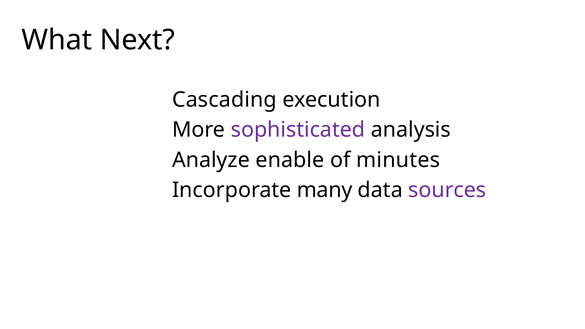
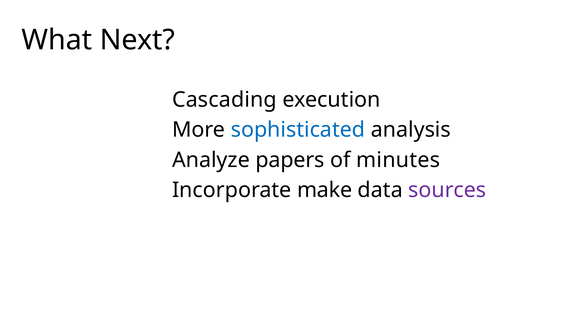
sophisticated colour: purple -> blue
enable: enable -> papers
many: many -> make
